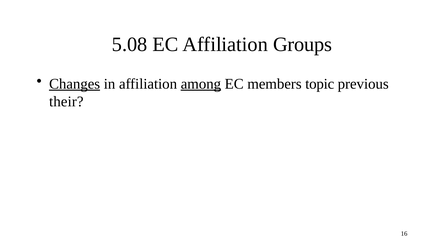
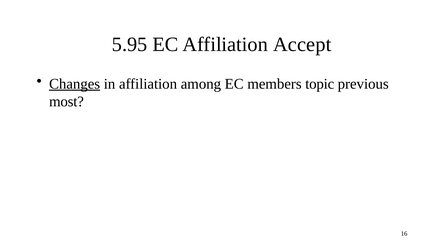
5.08: 5.08 -> 5.95
Groups: Groups -> Accept
among underline: present -> none
their: their -> most
